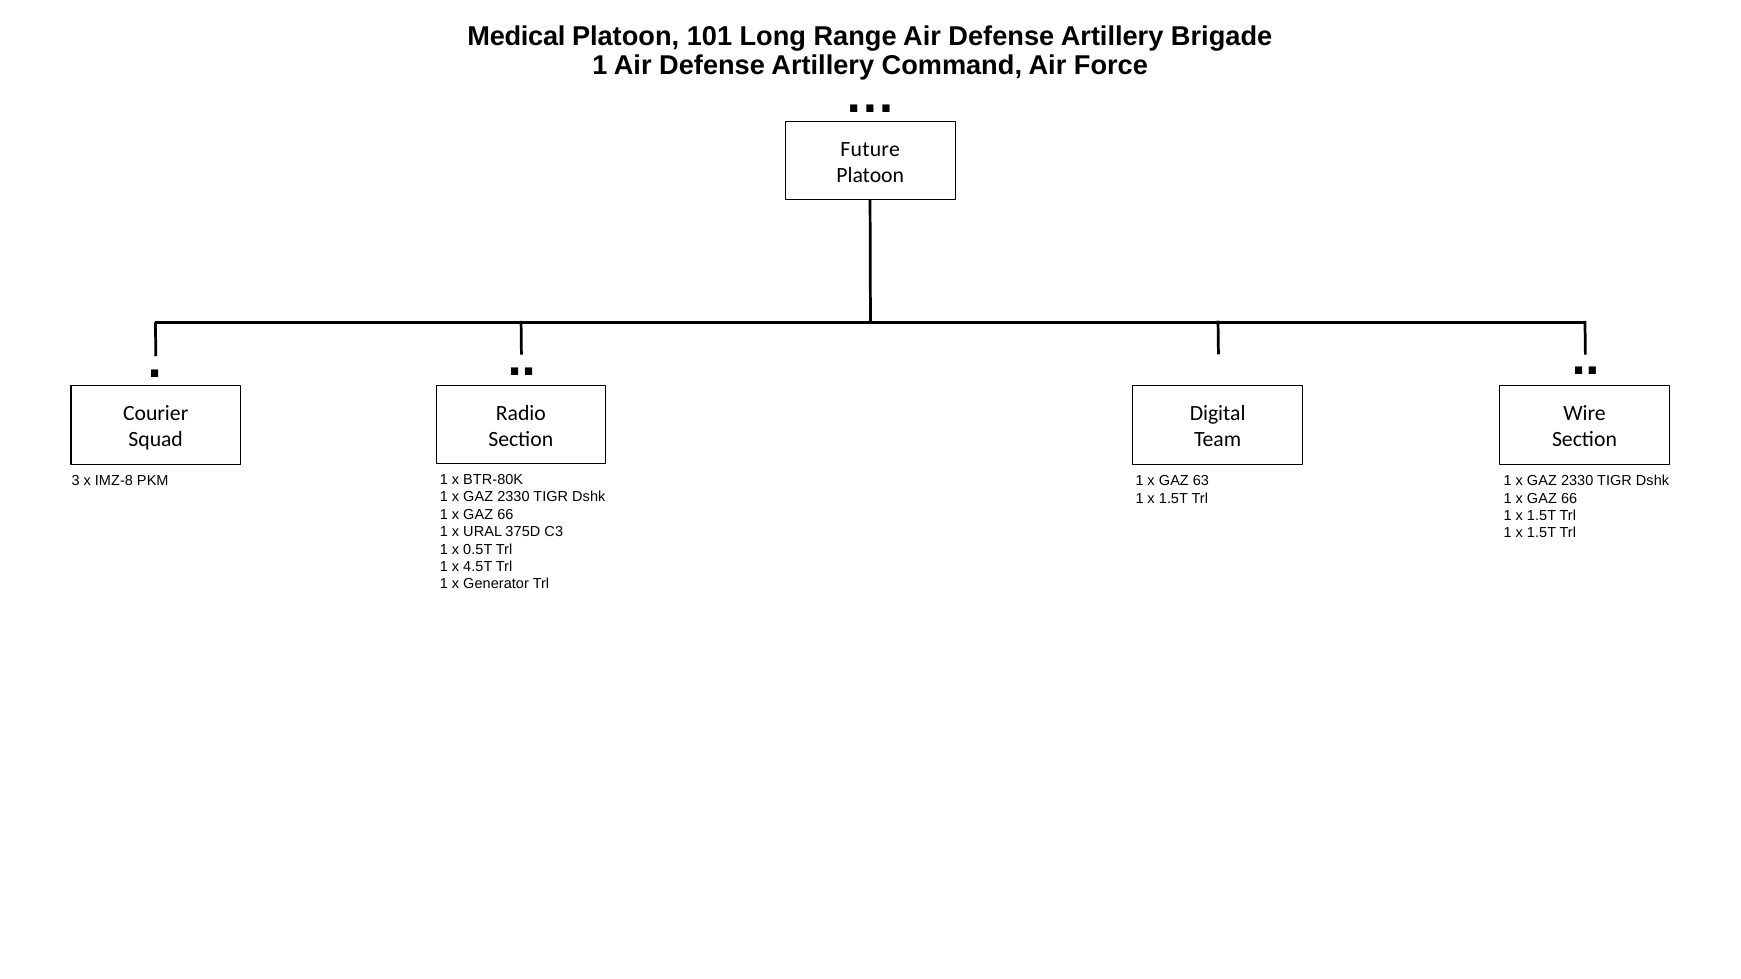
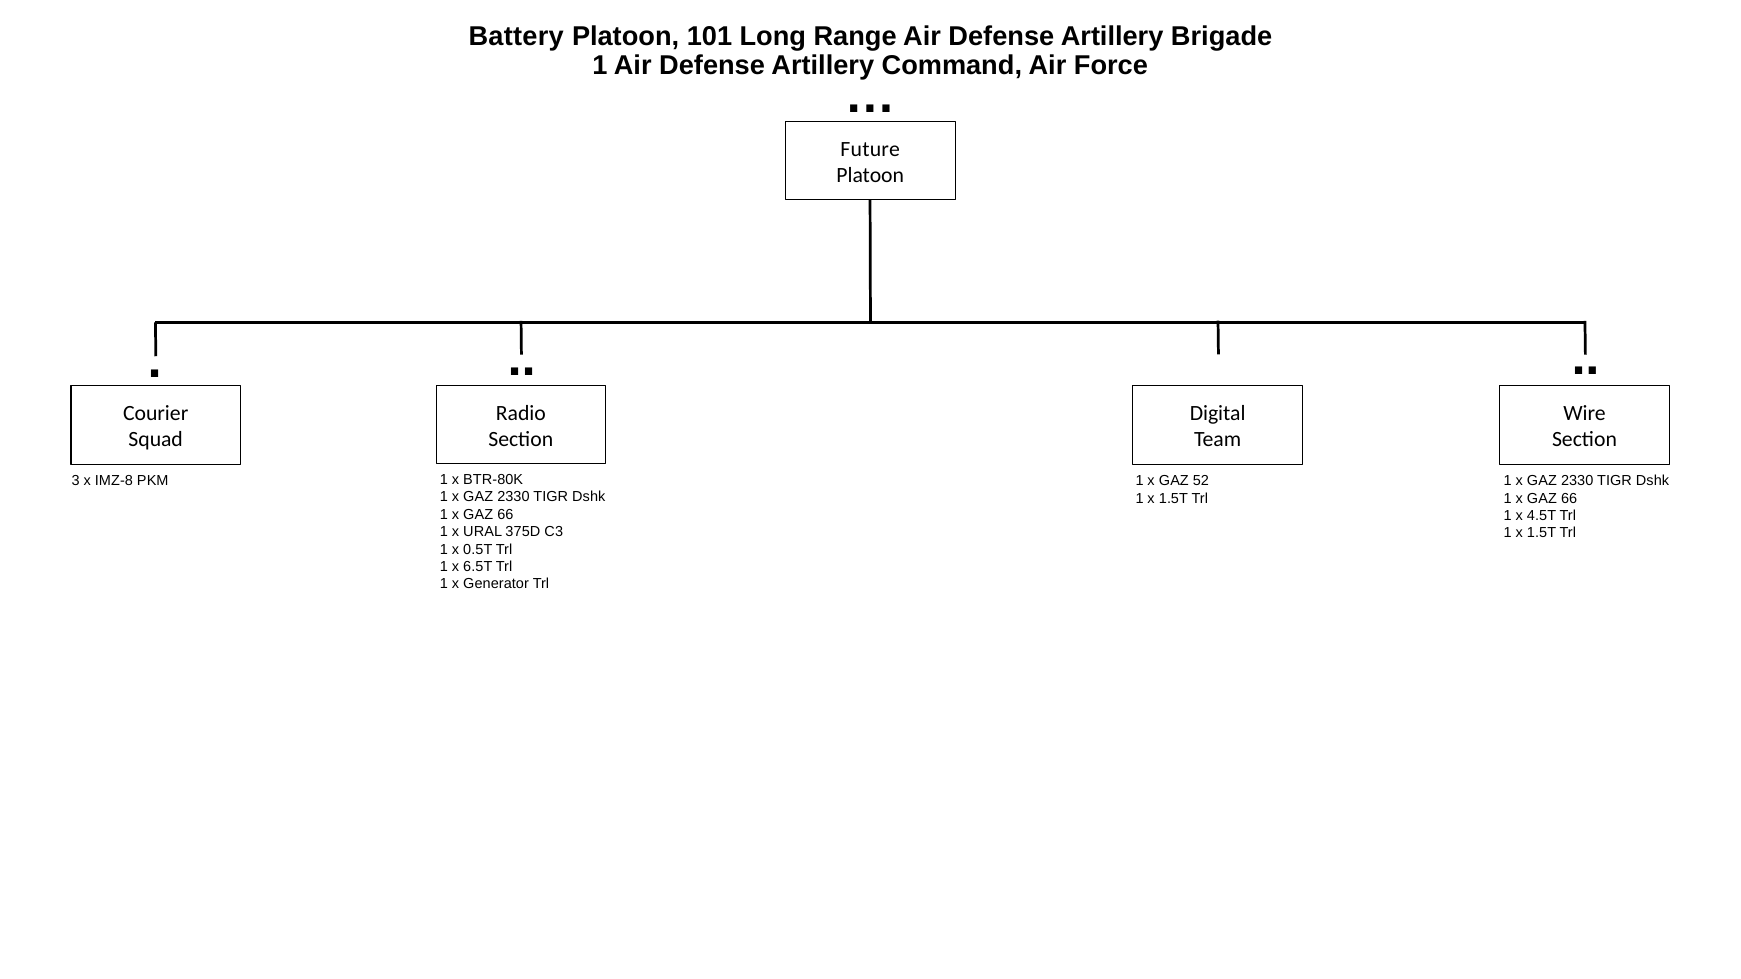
Medical: Medical -> Battery
63: 63 -> 52
1.5T at (1542, 516): 1.5T -> 4.5T
4.5T: 4.5T -> 6.5T
